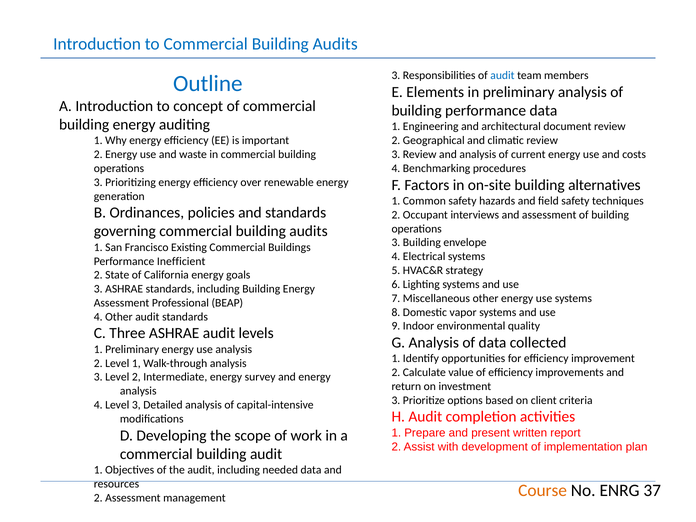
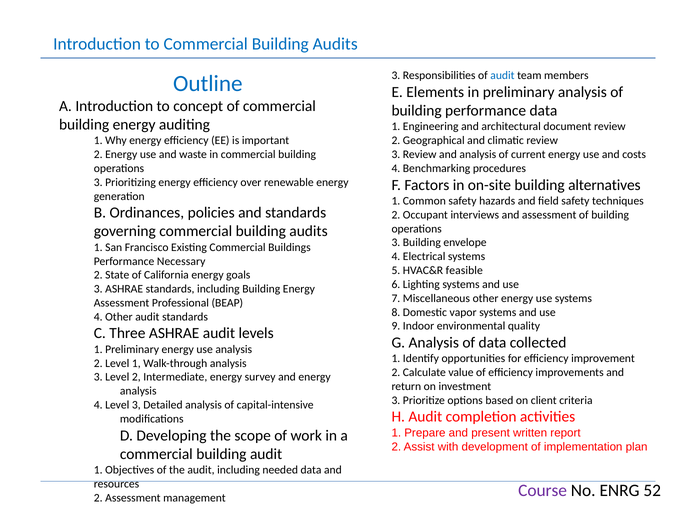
Inefficient: Inefficient -> Necessary
strategy: strategy -> feasible
Course colour: orange -> purple
37: 37 -> 52
